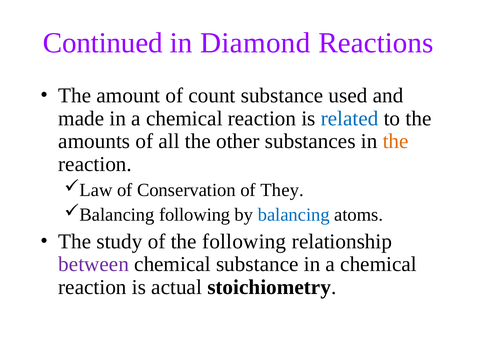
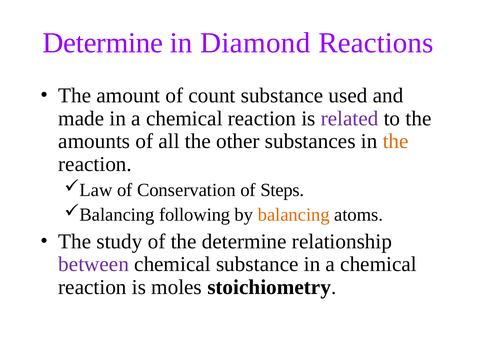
Continued at (103, 43): Continued -> Determine
related colour: blue -> purple
They: They -> Steps
balancing colour: blue -> orange
the following: following -> determine
actual: actual -> moles
